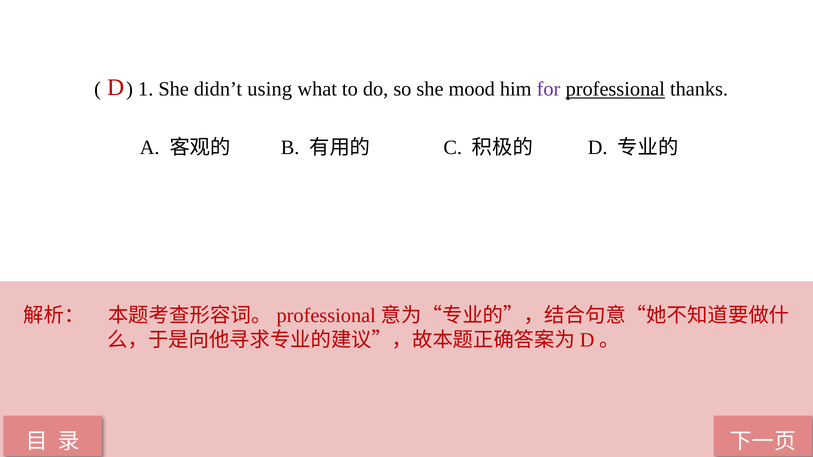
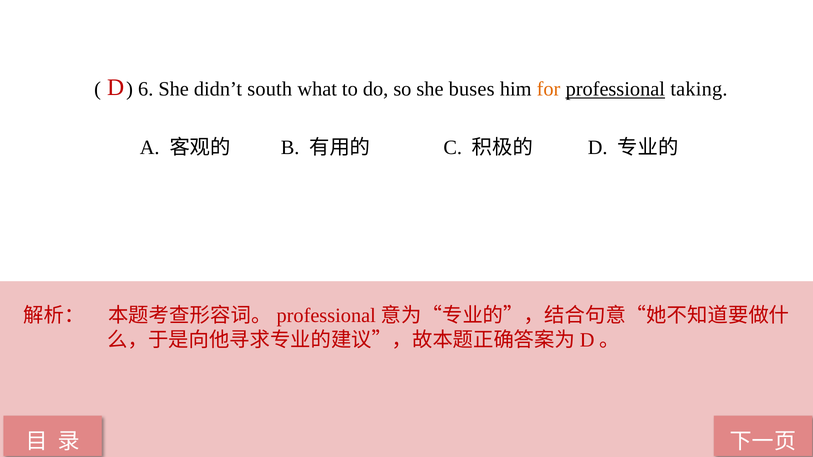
1: 1 -> 6
using: using -> south
mood: mood -> buses
for colour: purple -> orange
thanks: thanks -> taking
